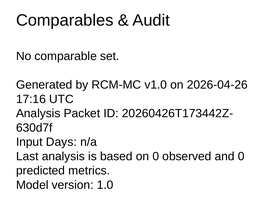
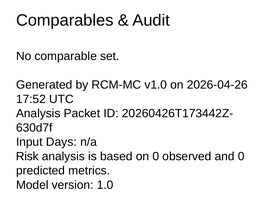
17:16: 17:16 -> 17:52
Last: Last -> Risk
